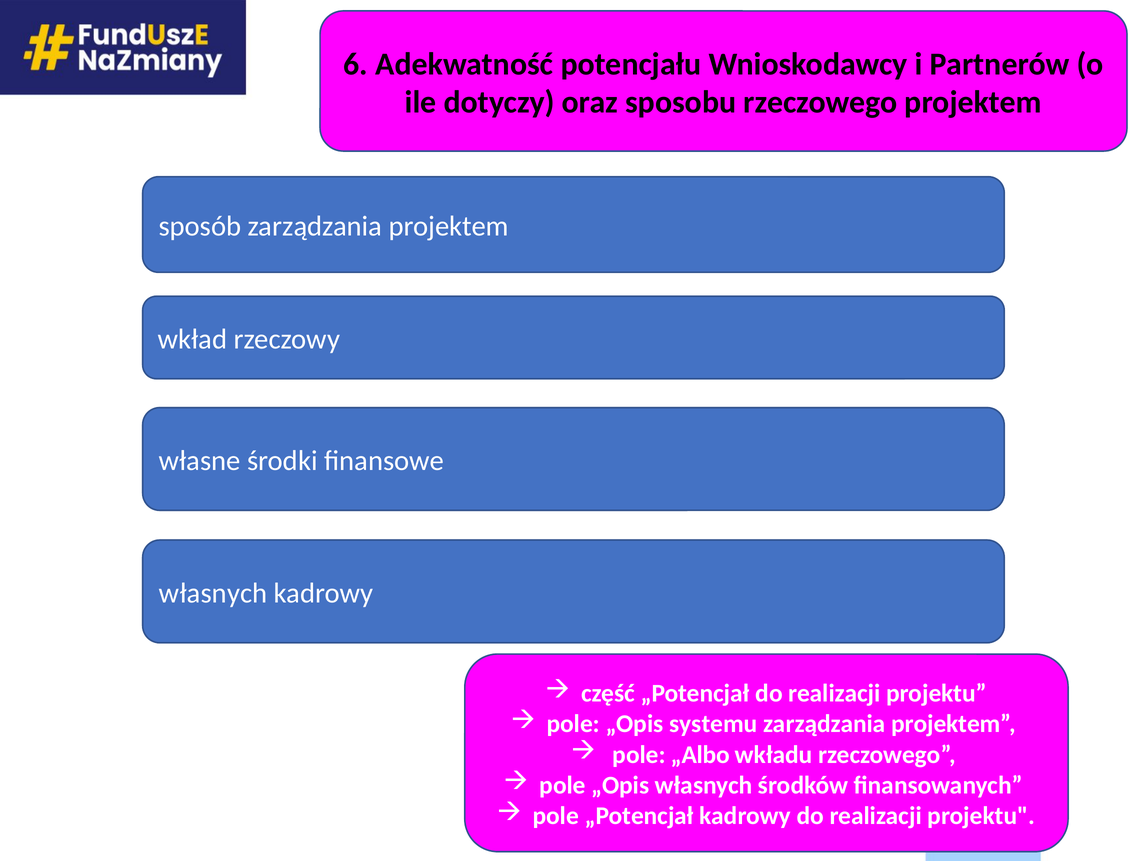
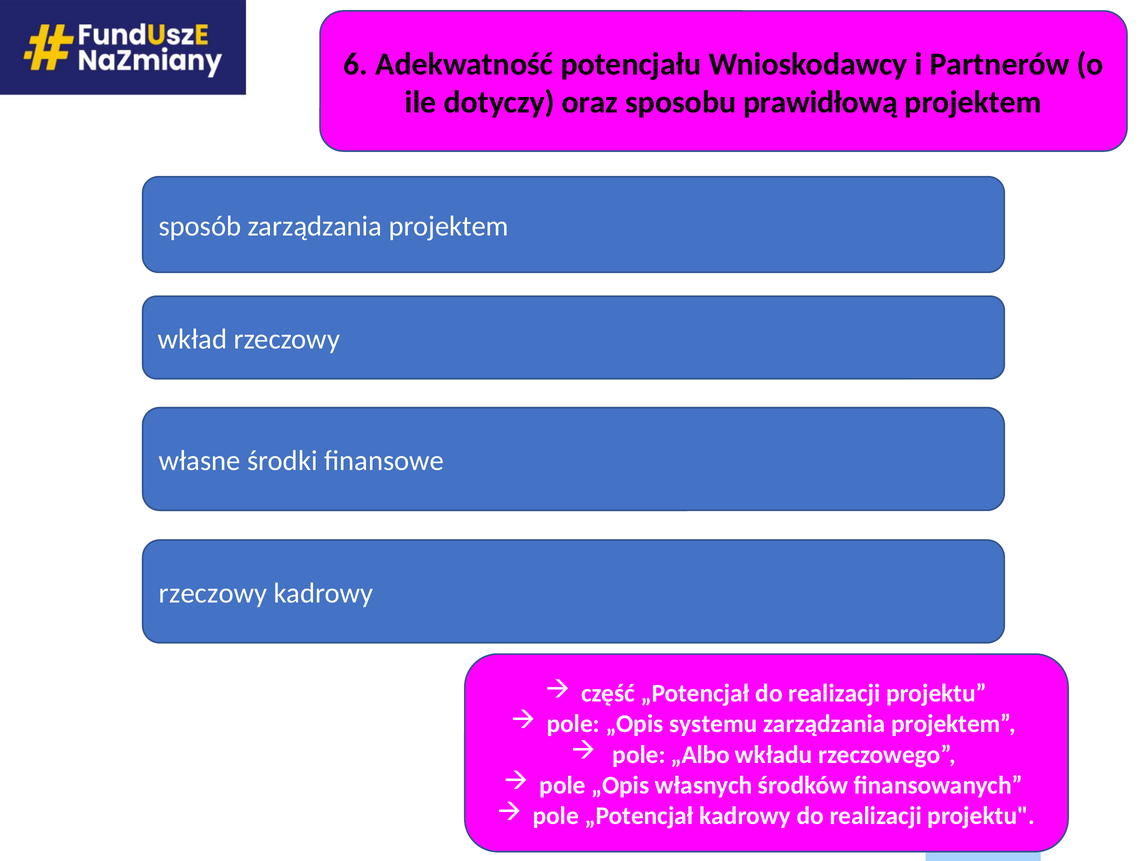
sposobu rzeczowego: rzeczowego -> prawidłową
własnych at (213, 593): własnych -> rzeczowy
